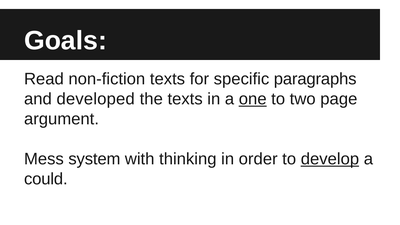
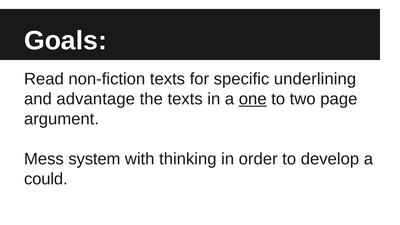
paragraphs: paragraphs -> underlining
developed: developed -> advantage
develop underline: present -> none
